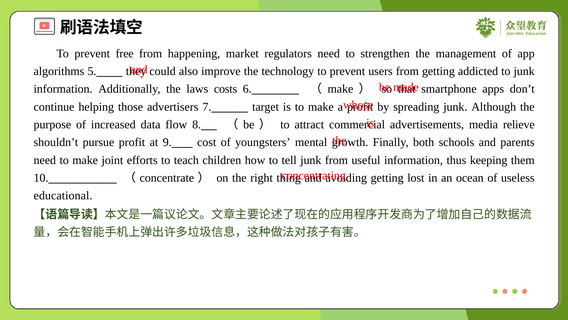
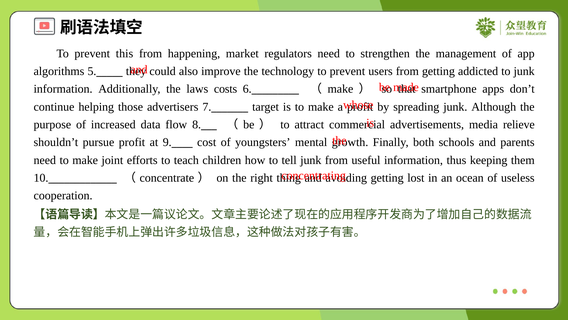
free: free -> this
educational: educational -> cooperation
